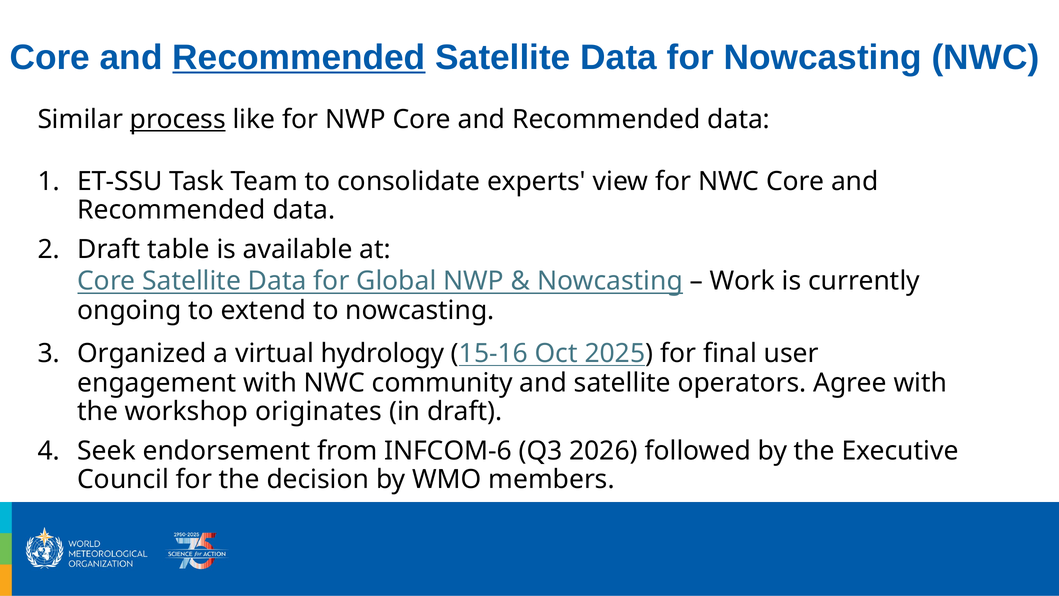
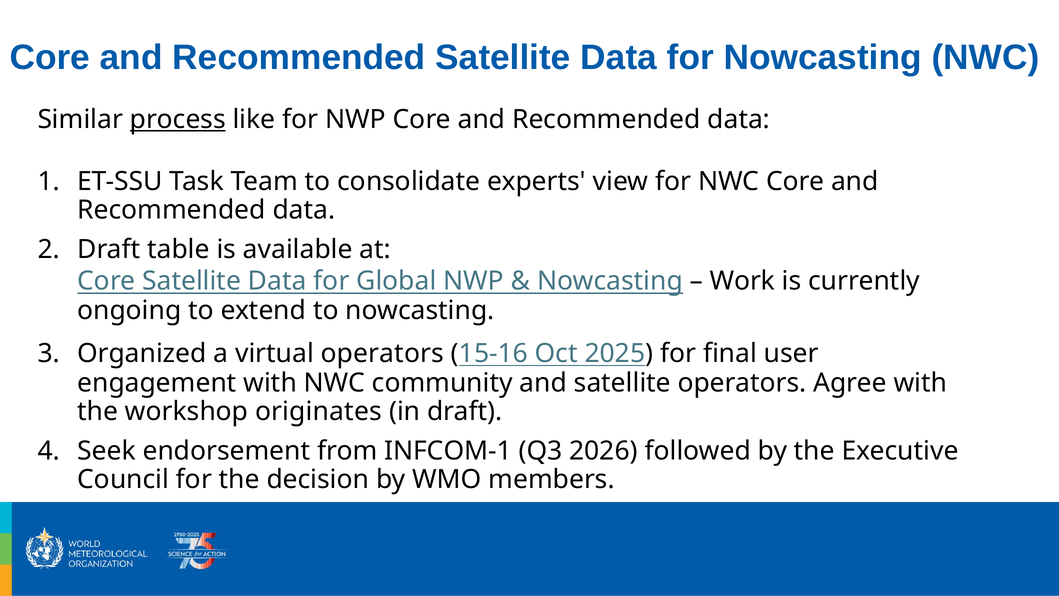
Recommended at (299, 57) underline: present -> none
virtual hydrology: hydrology -> operators
INFCOM-6: INFCOM-6 -> INFCOM-1
